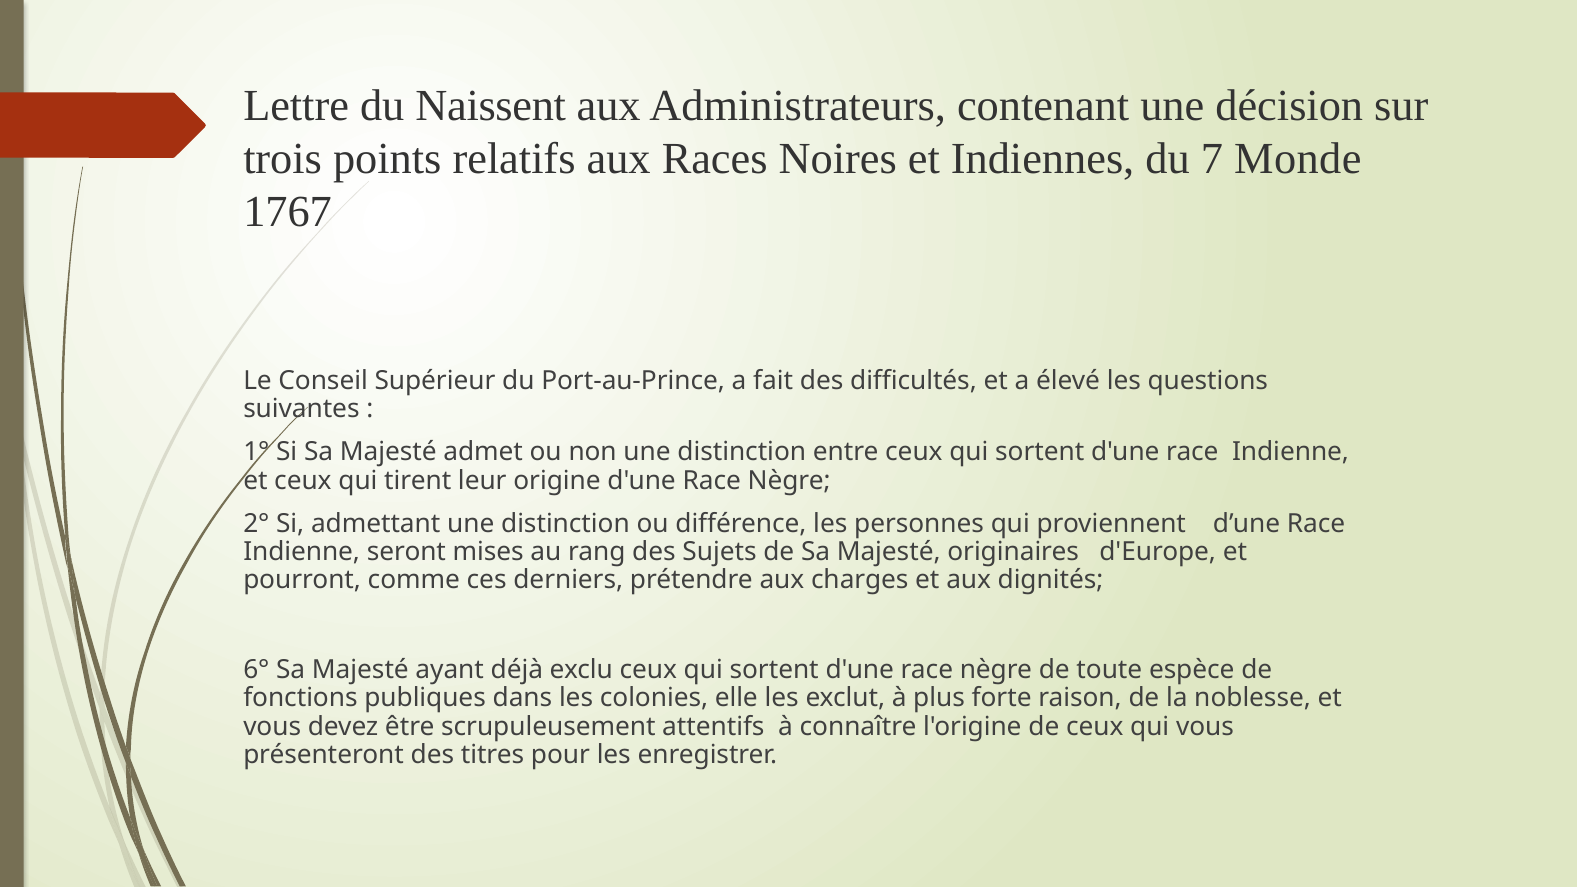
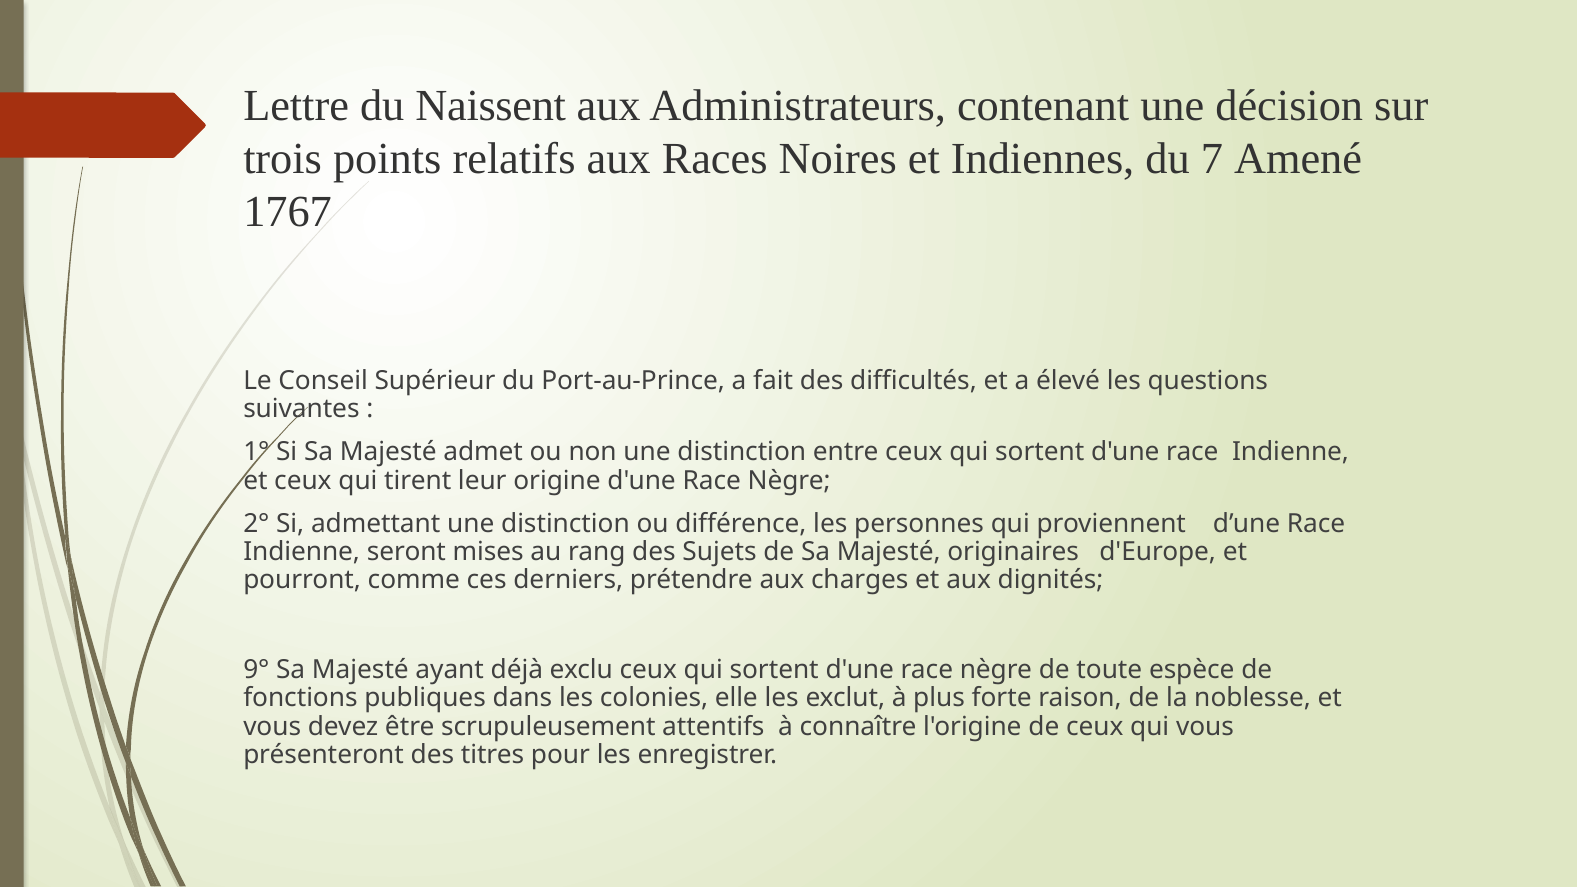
Monde: Monde -> Amené
6°: 6° -> 9°
